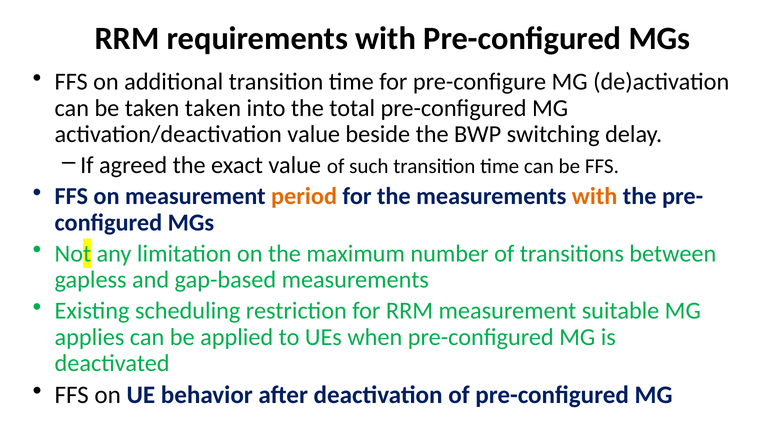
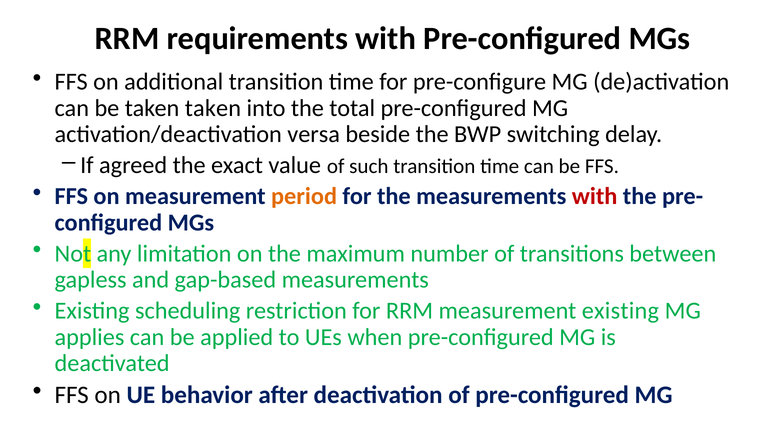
activation/deactivation value: value -> versa
with at (595, 196) colour: orange -> red
measurement suitable: suitable -> existing
